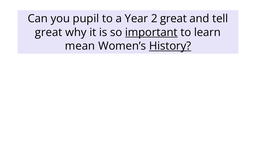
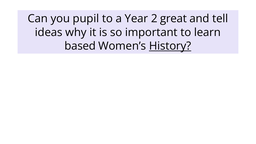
great at (49, 32): great -> ideas
important underline: present -> none
mean: mean -> based
